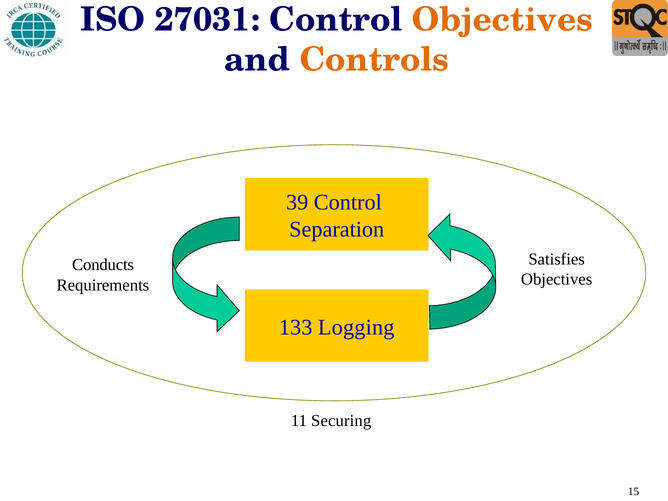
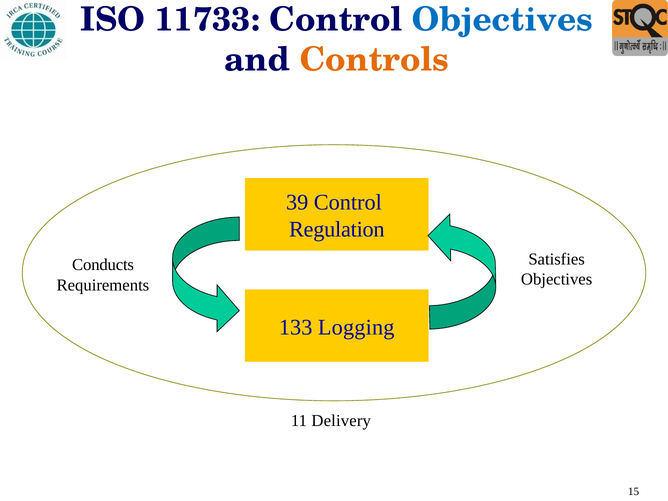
27031: 27031 -> 11733
Objectives at (502, 20) colour: orange -> blue
Separation: Separation -> Regulation
Securing: Securing -> Delivery
